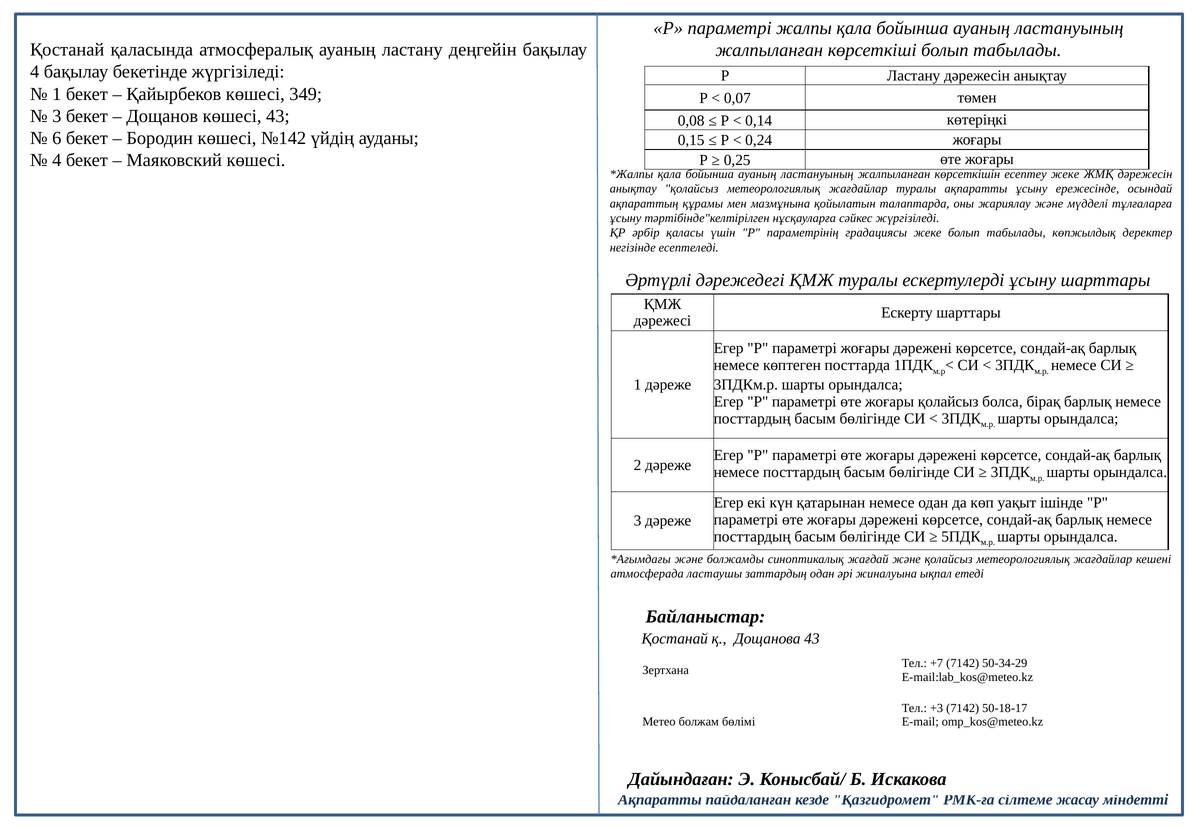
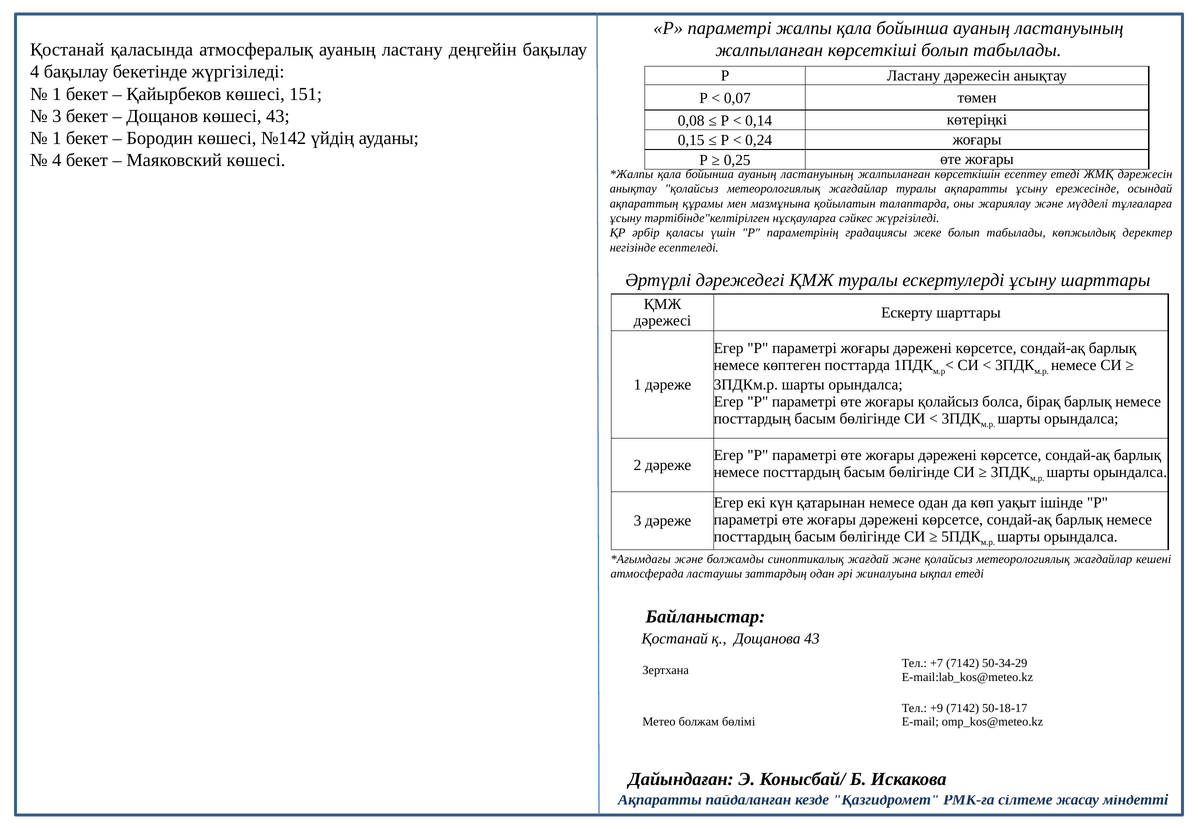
349: 349 -> 151
6 at (57, 138): 6 -> 1
есептеу жеке: жеке -> етеді
+3: +3 -> +9
